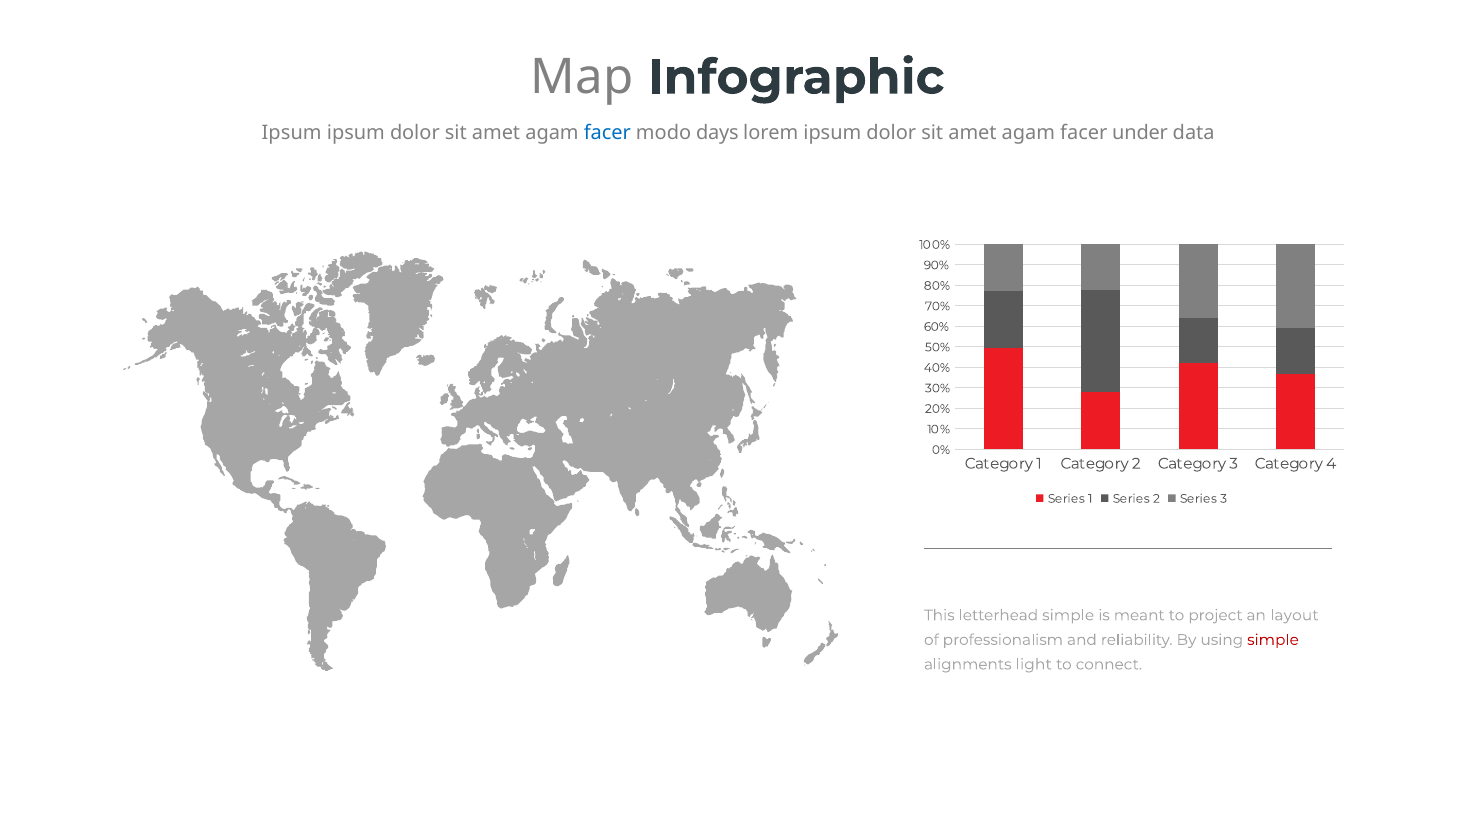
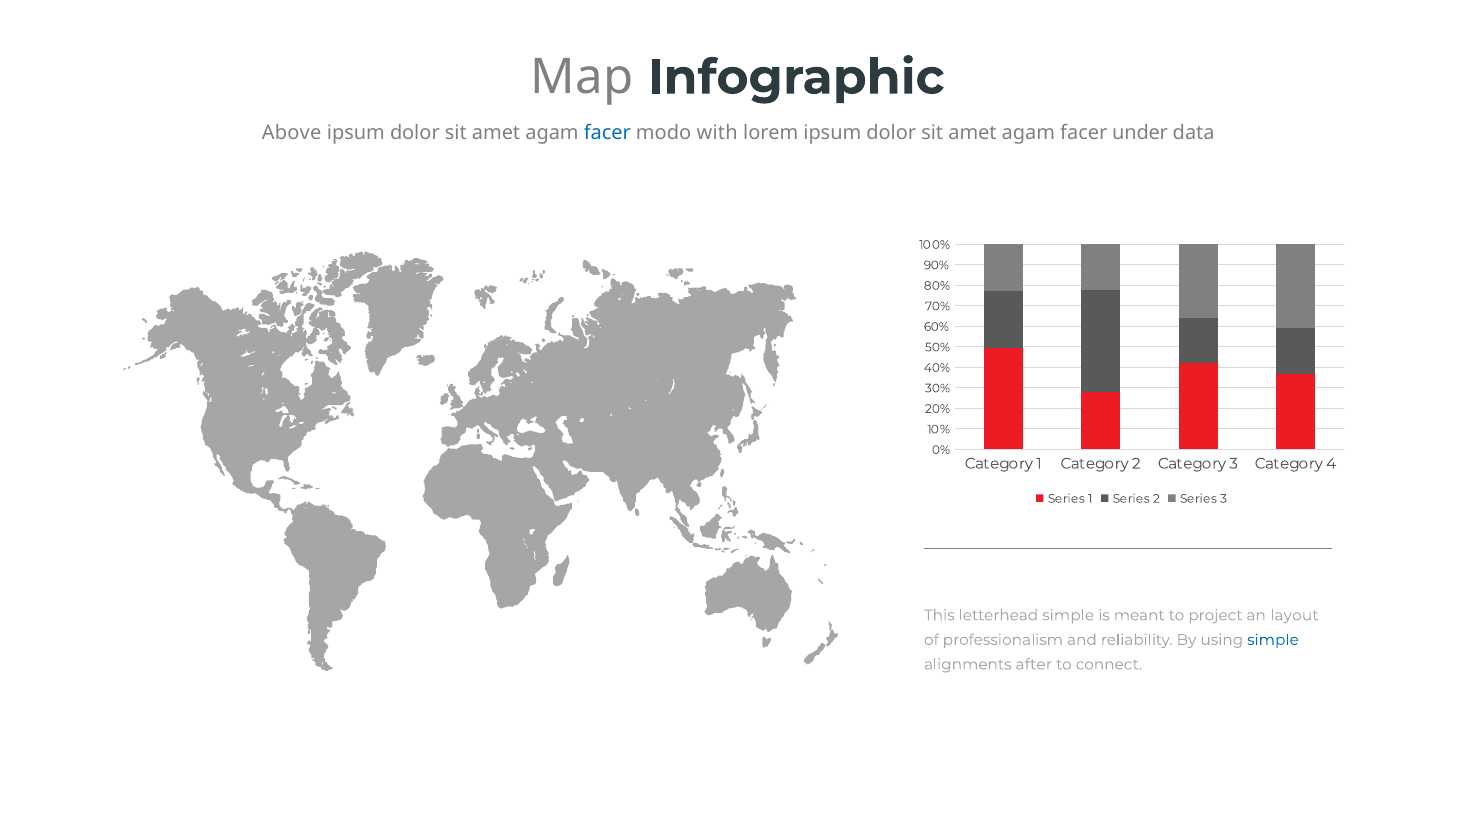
Ipsum at (292, 133): Ipsum -> Above
days: days -> with
simple at (1273, 640) colour: red -> blue
light: light -> after
